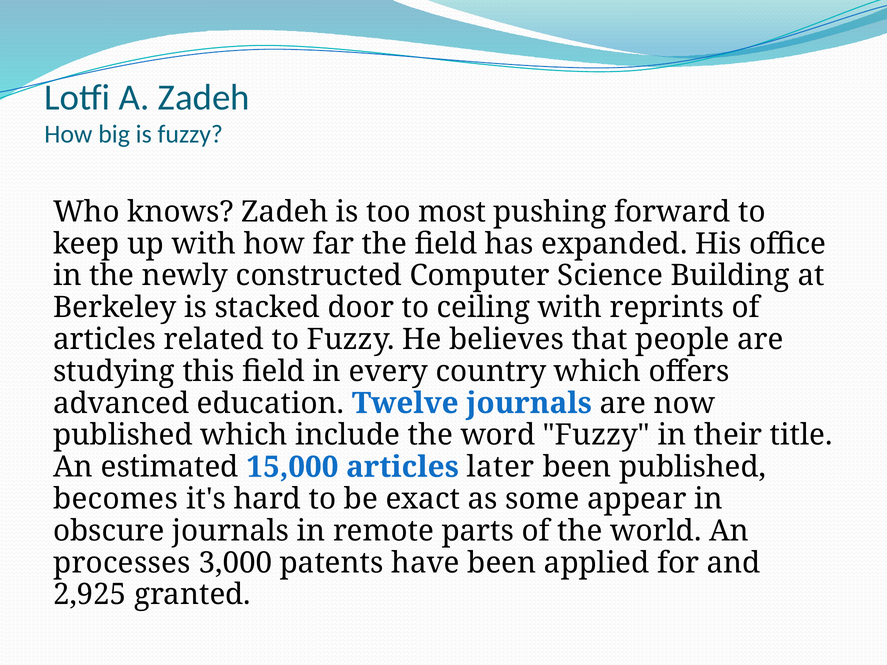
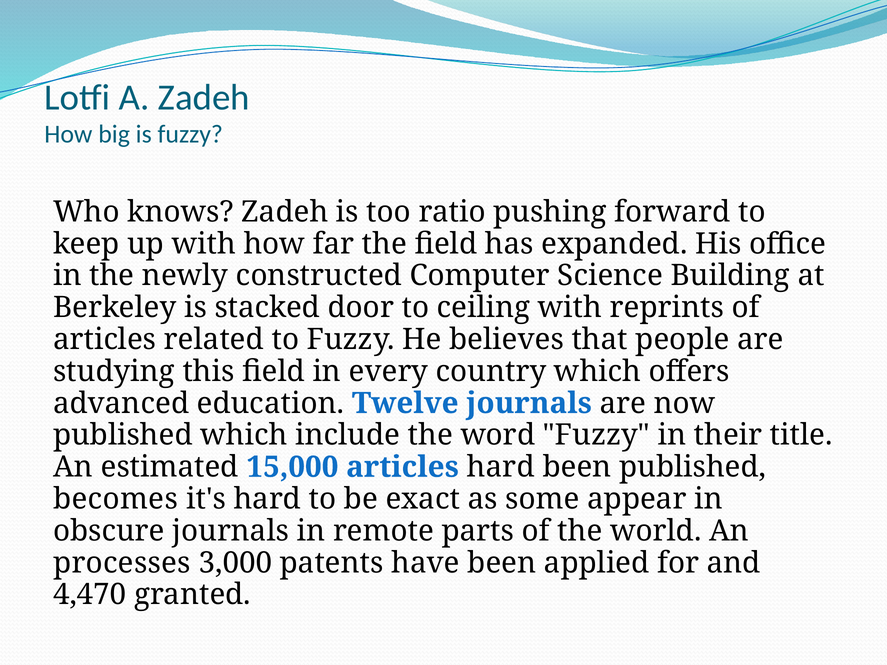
most: most -> ratio
articles later: later -> hard
2,925: 2,925 -> 4,470
